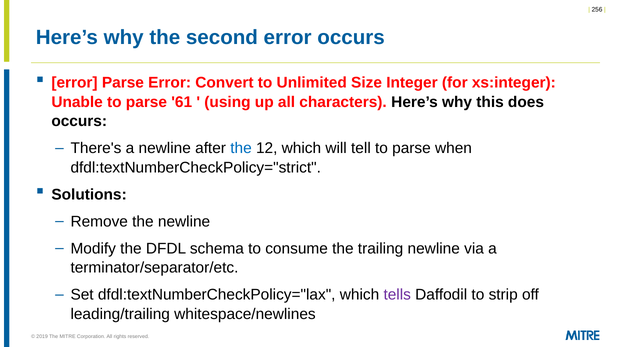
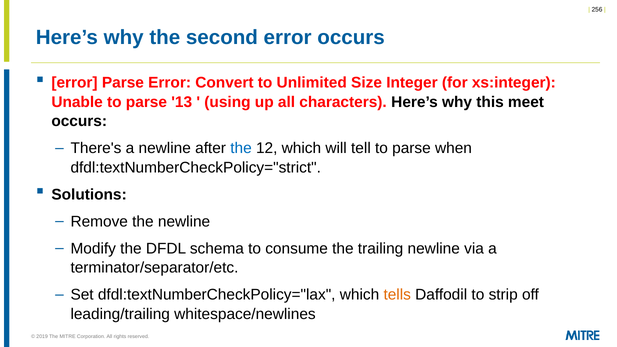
61: 61 -> 13
does: does -> meet
tells colour: purple -> orange
